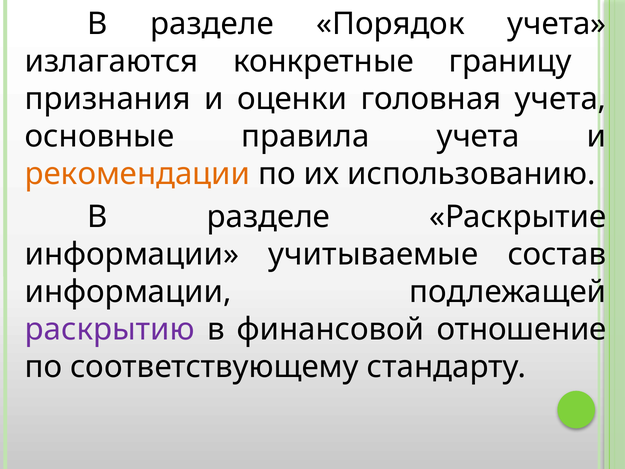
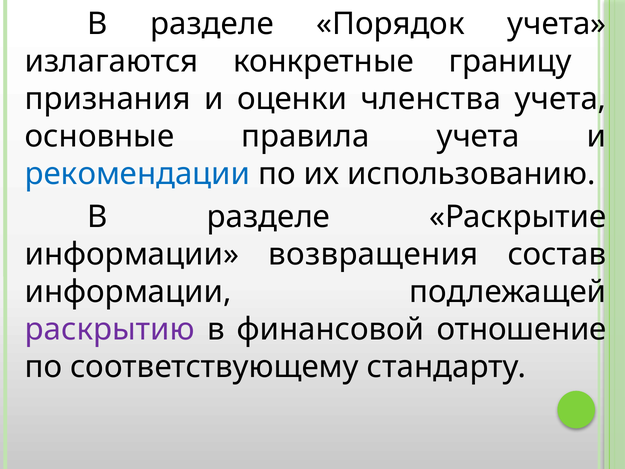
головная: головная -> членства
рекомендации colour: orange -> blue
учитываемые: учитываемые -> возвращения
